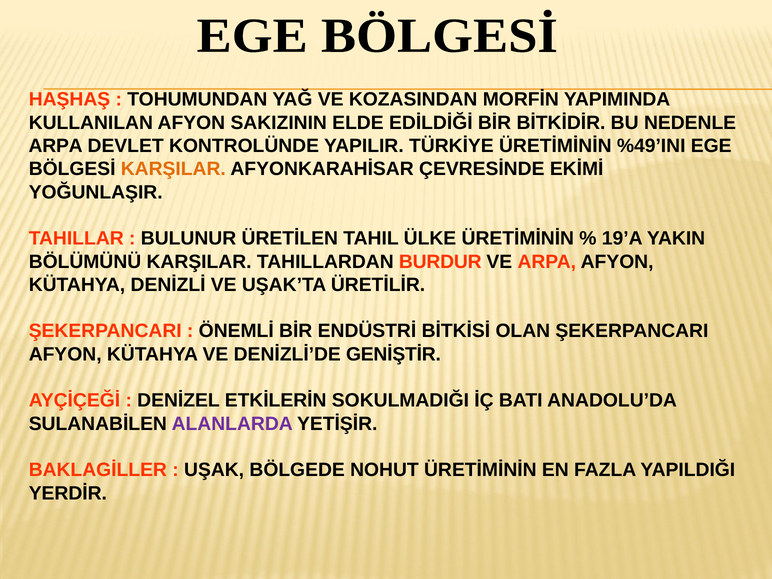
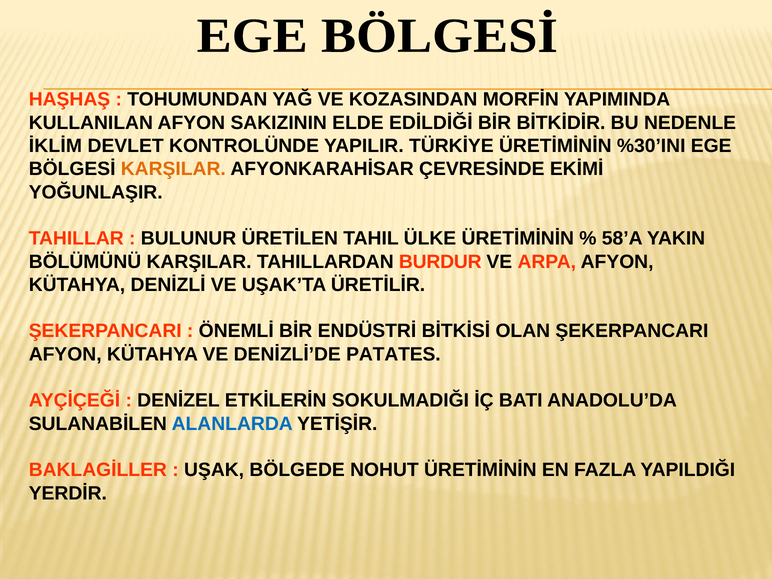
ARPA at (56, 146): ARPA -> İKLİM
%49’INI: %49’INI -> %30’INI
19’A: 19’A -> 58’A
GENİŞTİR: GENİŞTİR -> PATATES
ALANLARDA colour: purple -> blue
